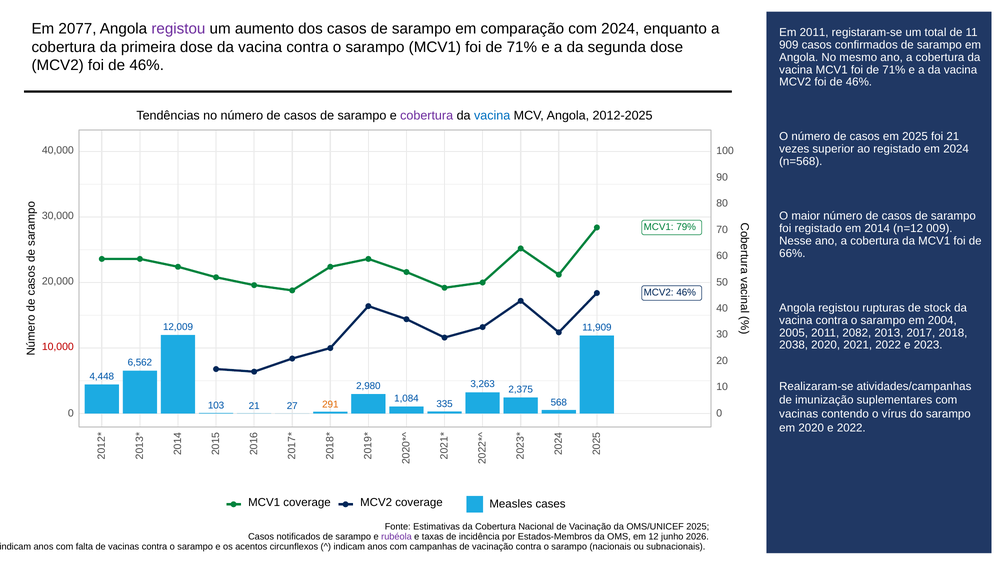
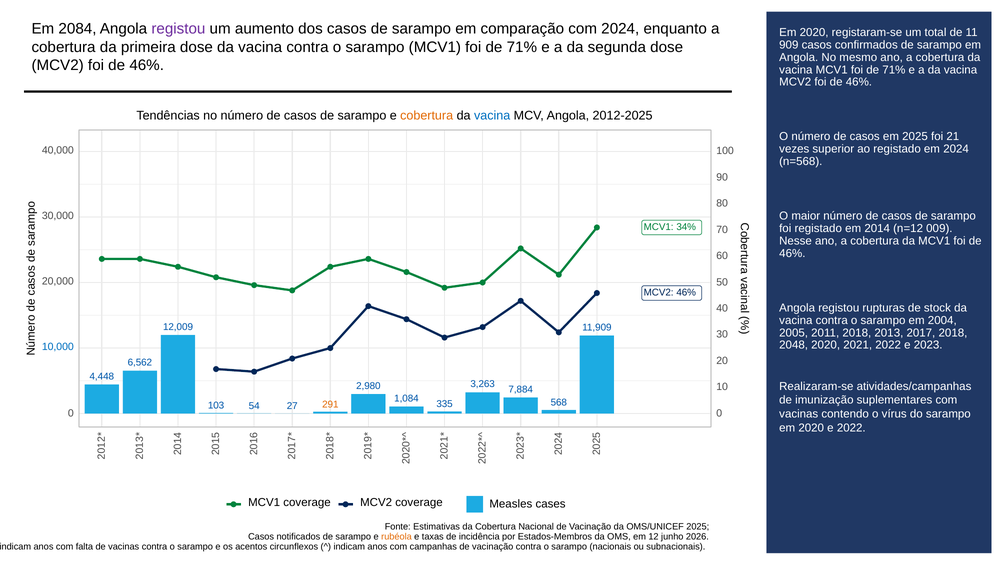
2077: 2077 -> 2084
2011 at (814, 32): 2011 -> 2020
cobertura at (427, 115) colour: purple -> orange
79%: 79% -> 34%
66% at (792, 253): 66% -> 46%
2011 2082: 2082 -> 2018
2038: 2038 -> 2048
10,000 colour: red -> blue
2,375: 2,375 -> 7,884
103 21: 21 -> 54
rubéola colour: purple -> orange
